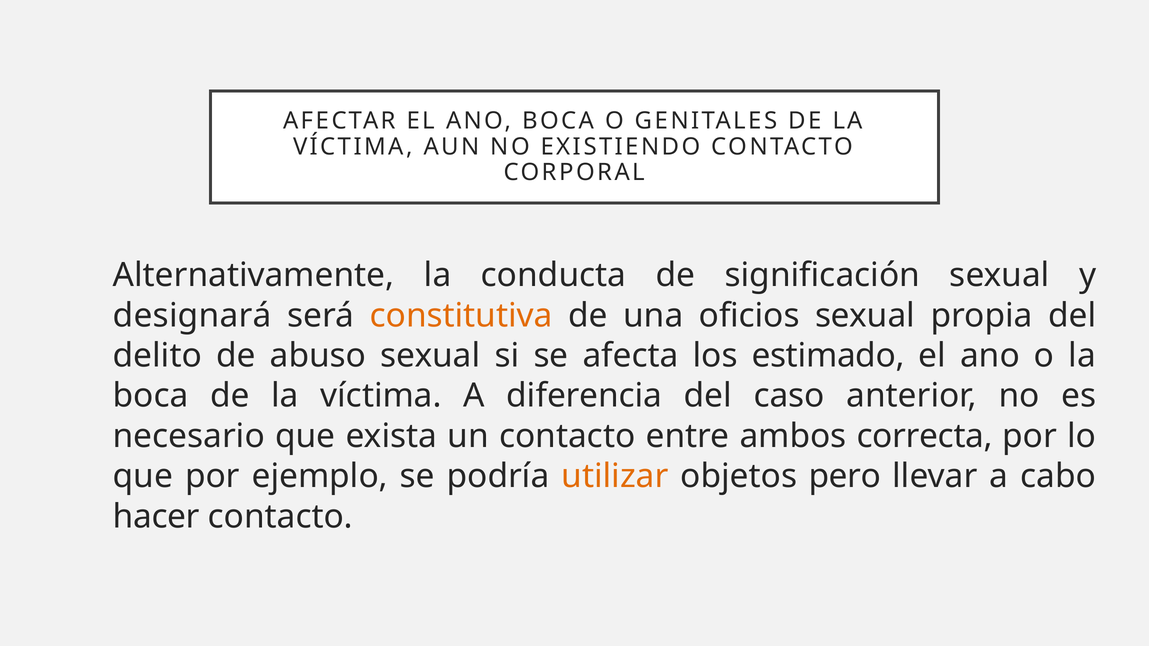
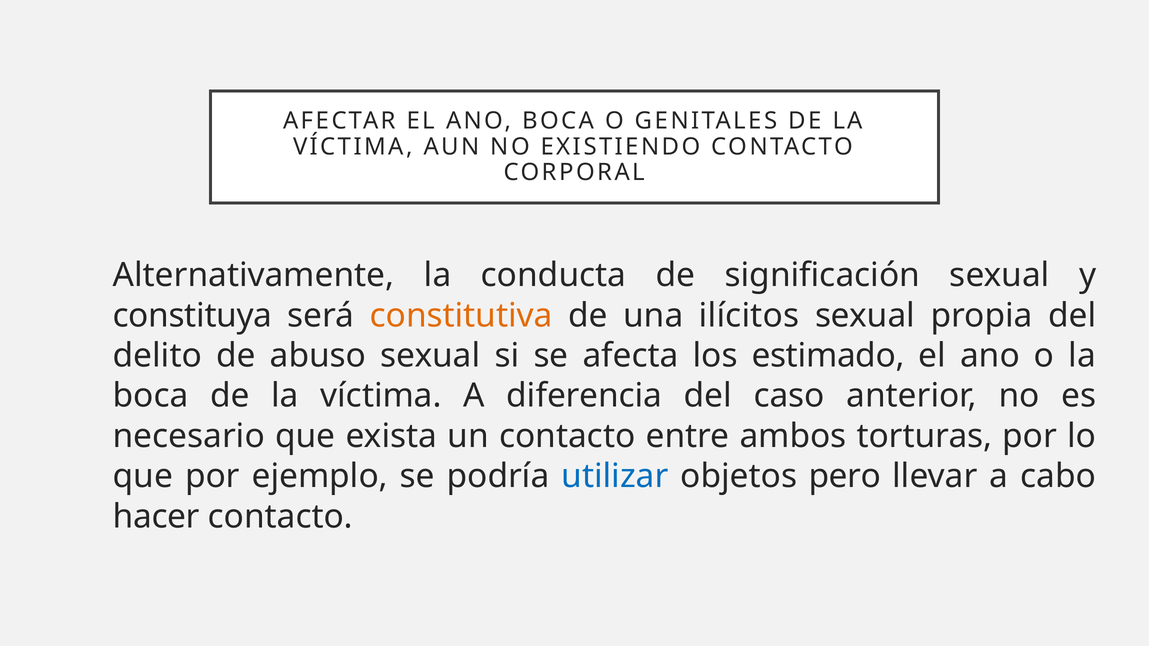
designará: designará -> constituya
oficios: oficios -> ilícitos
correcta: correcta -> torturas
utilizar colour: orange -> blue
